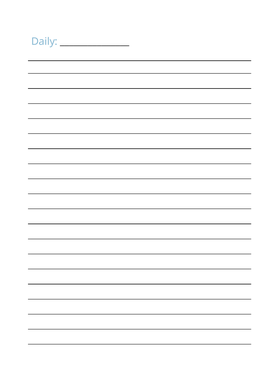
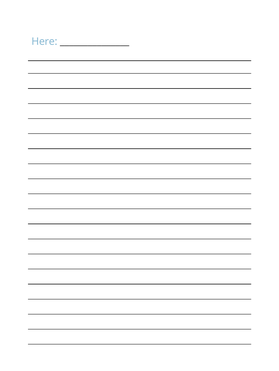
Daily: Daily -> Here
